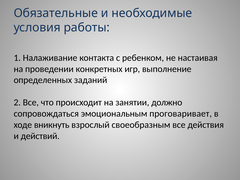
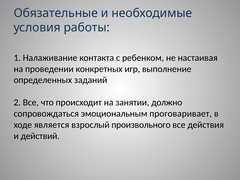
вникнуть: вникнуть -> является
своеобразным: своеобразным -> произвольного
